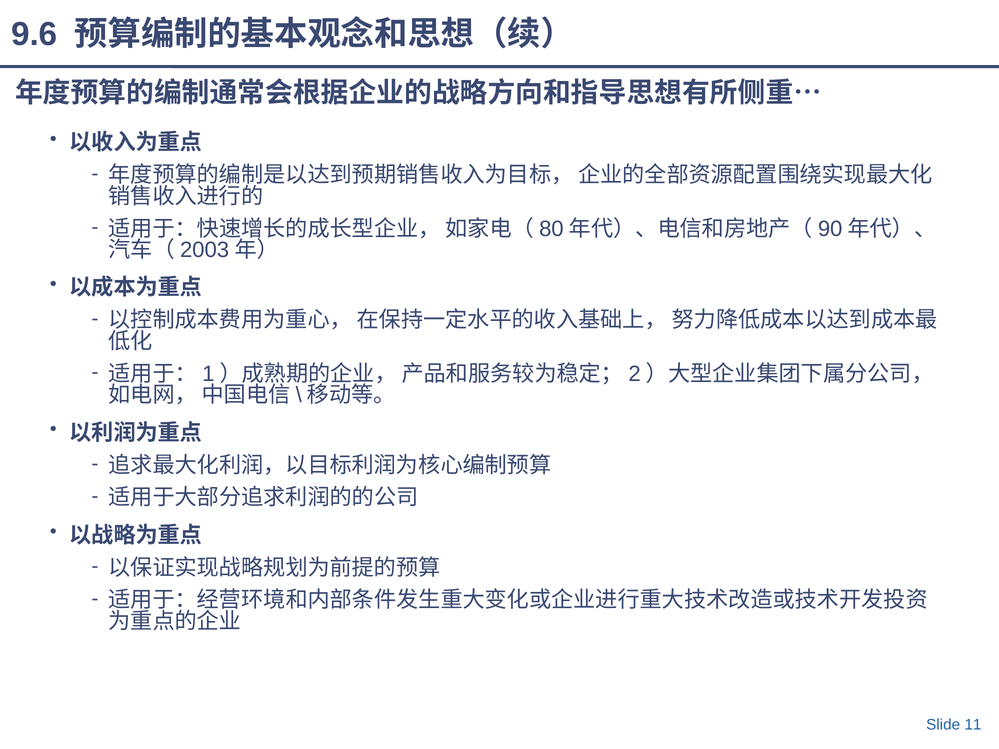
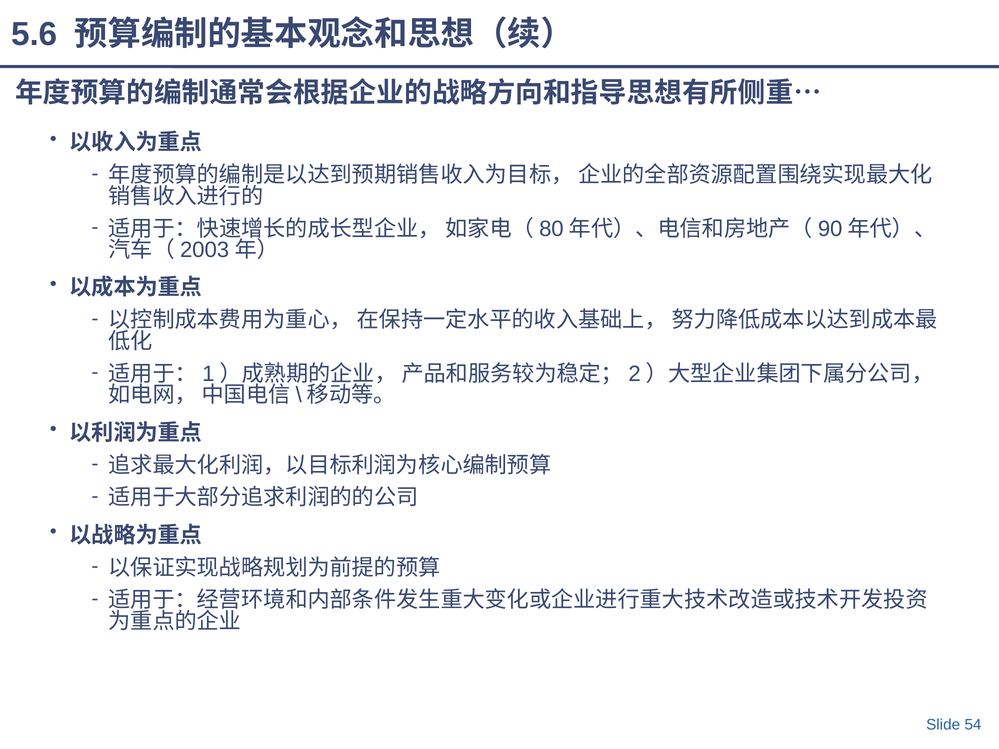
9.6: 9.6 -> 5.6
11: 11 -> 54
